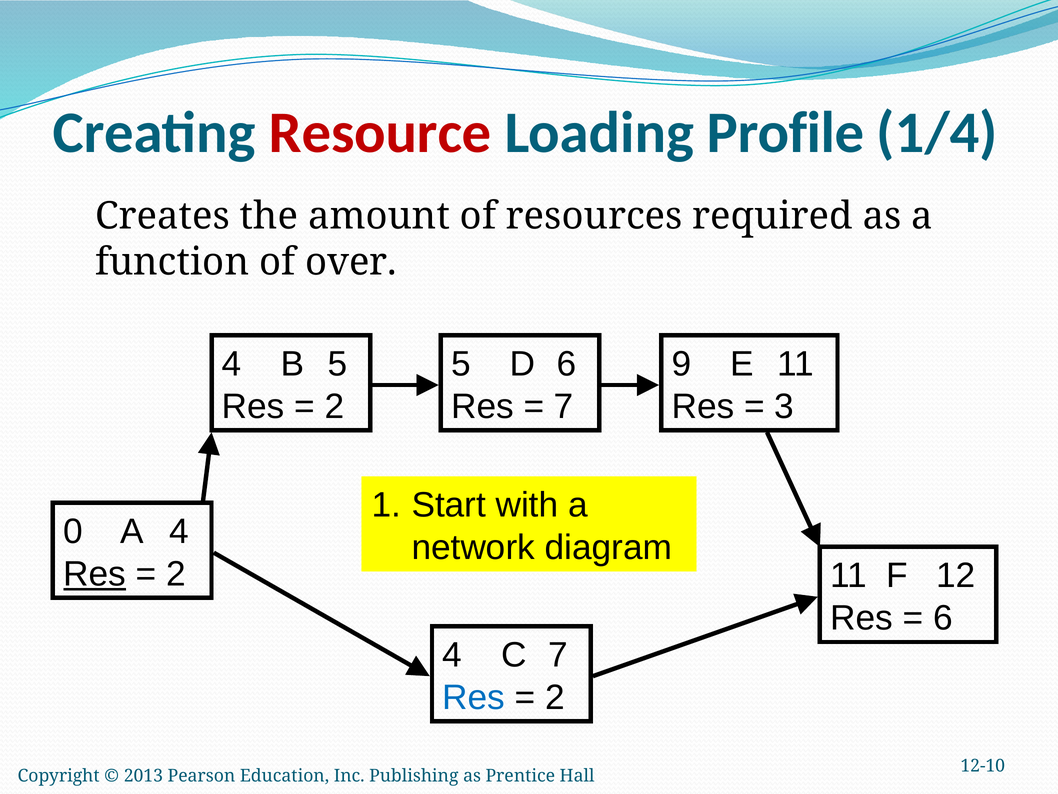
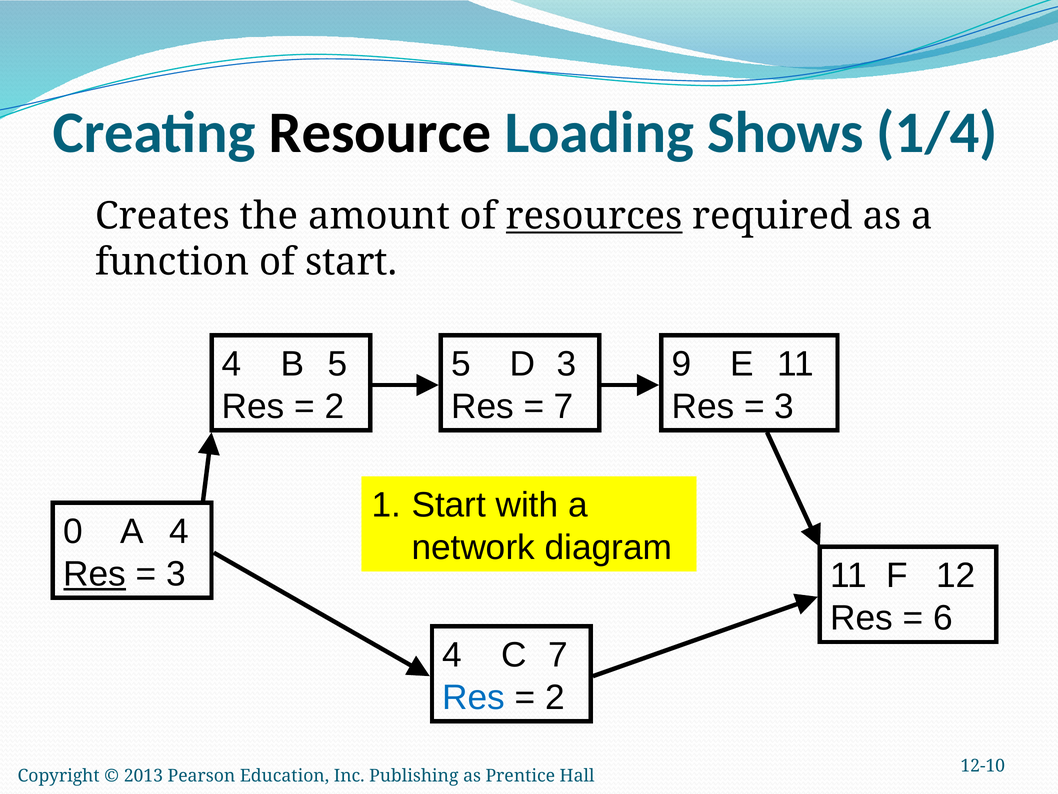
Resource colour: red -> black
Profile: Profile -> Shows
resources underline: none -> present
of over: over -> start
D 6: 6 -> 3
2 at (176, 574): 2 -> 3
